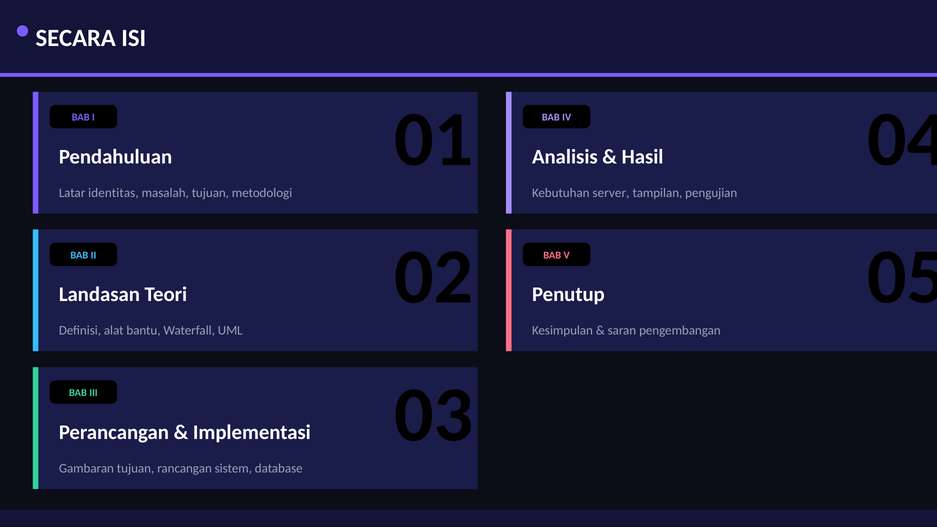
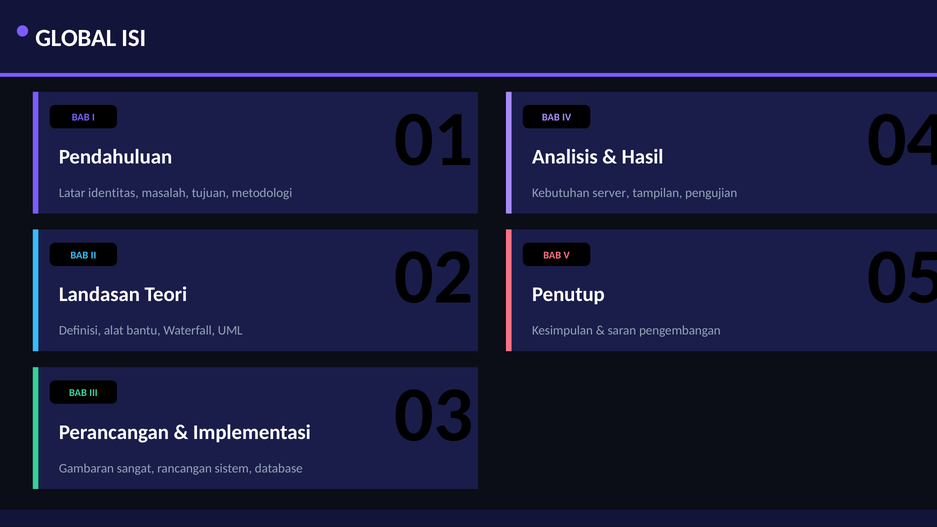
SECARA: SECARA -> GLOBAL
Gambaran tujuan: tujuan -> sangat
